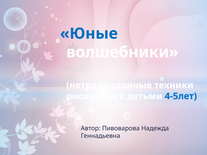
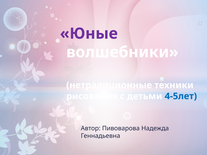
Юные colour: blue -> purple
